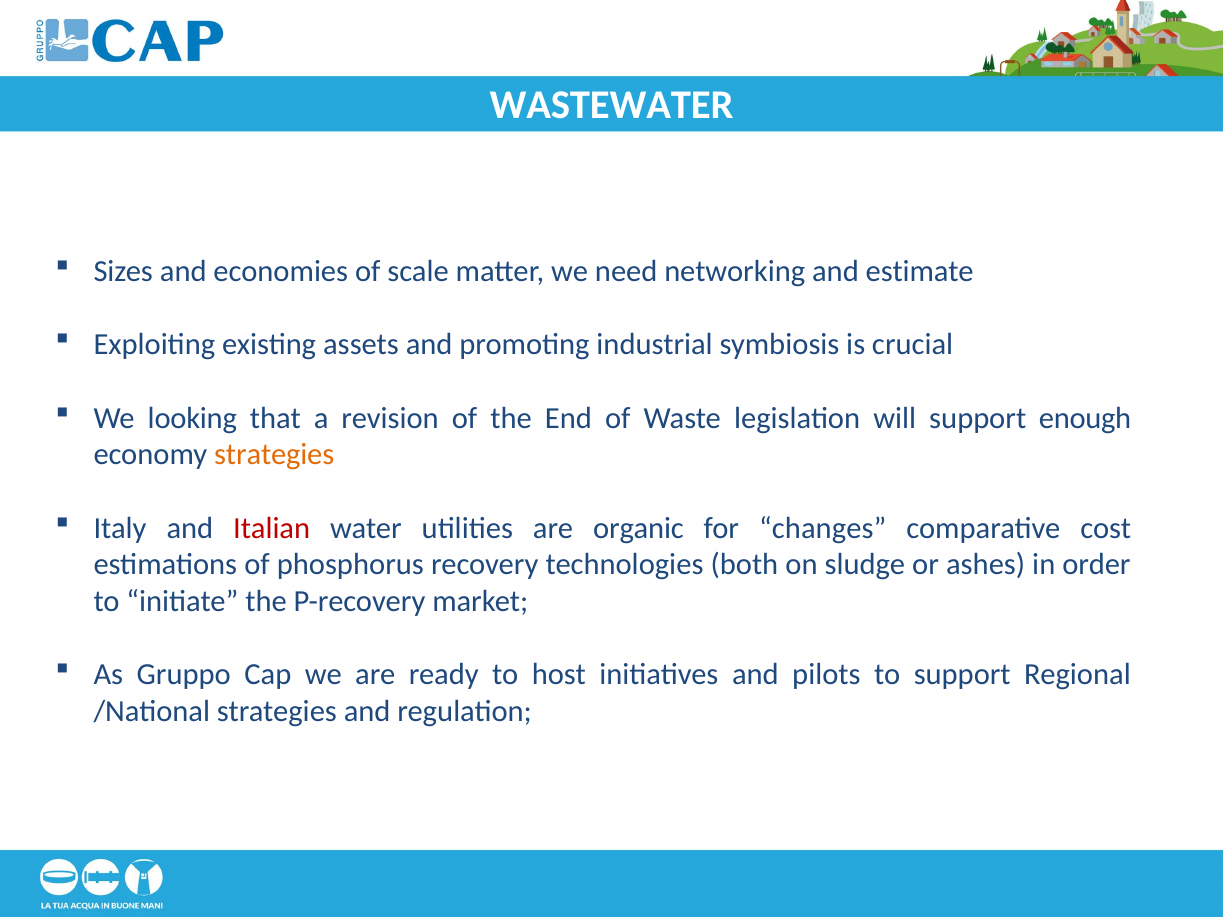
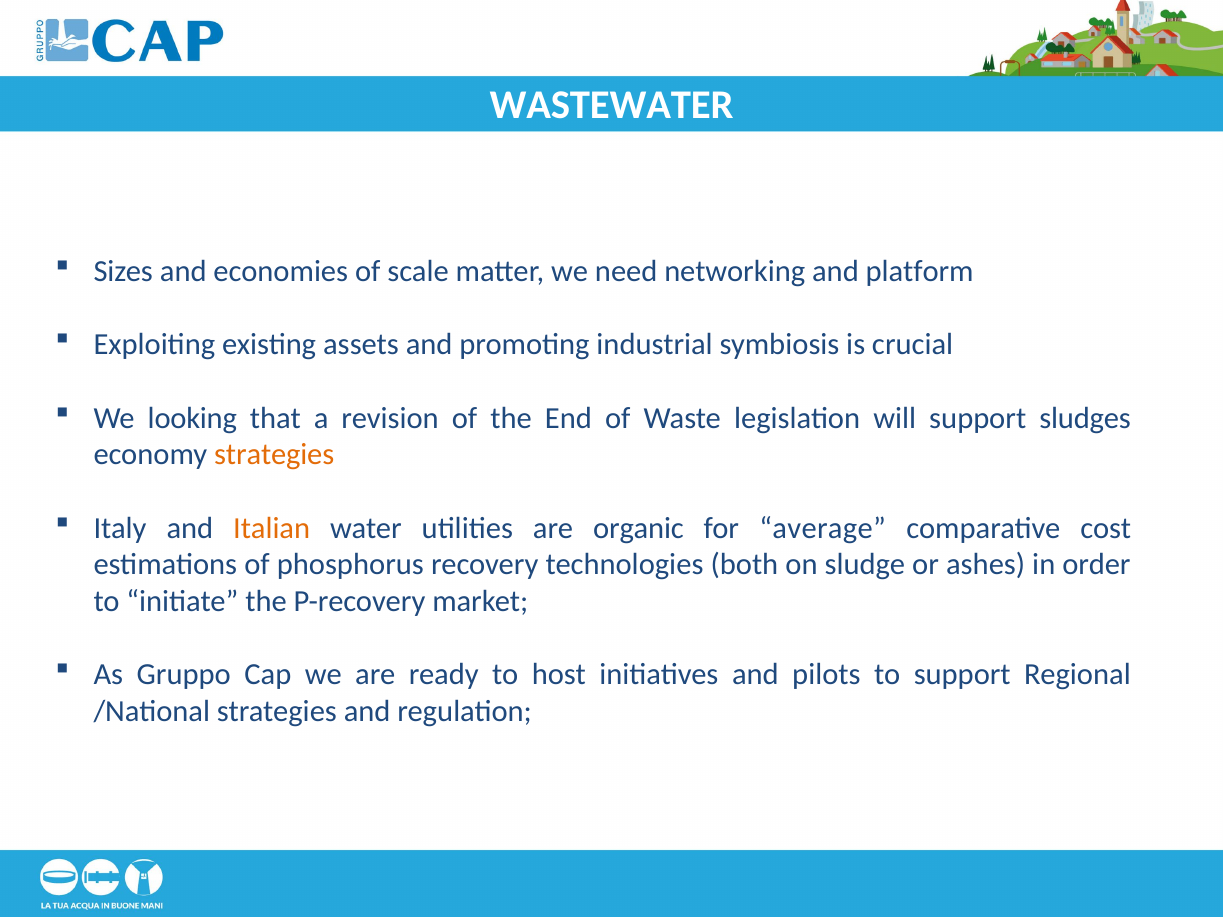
estimate: estimate -> platform
enough: enough -> sludges
Italian colour: red -> orange
changes: changes -> average
